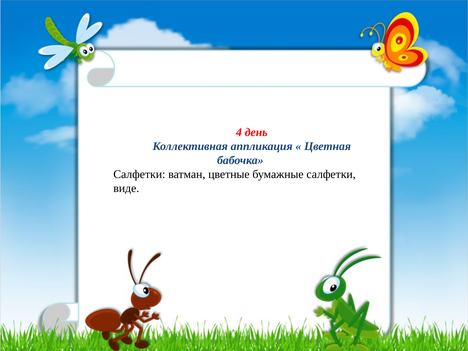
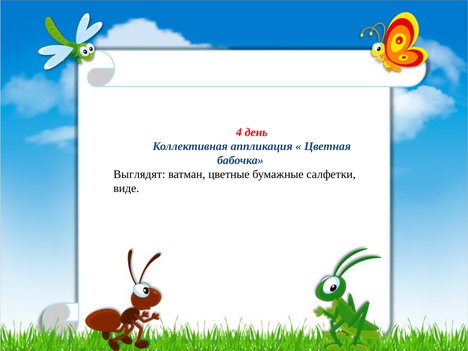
Салфетки at (139, 174): Салфетки -> Выглядят
